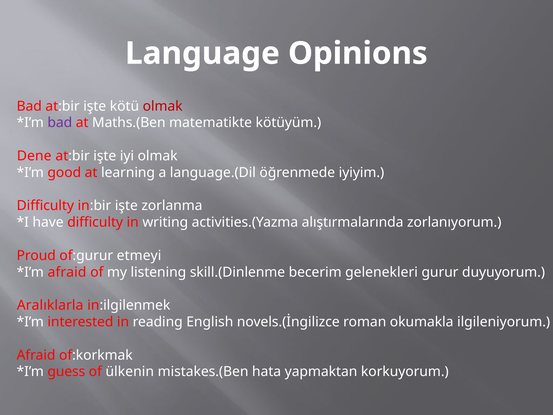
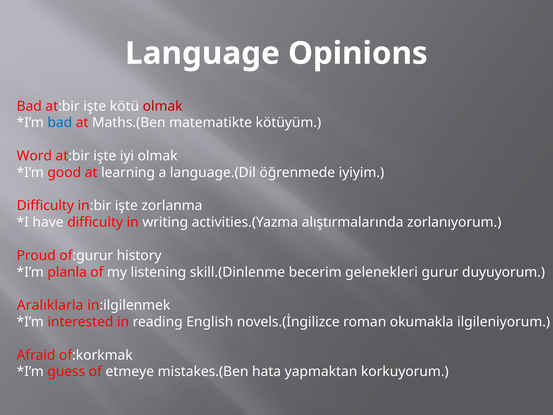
bad at (60, 123) colour: purple -> blue
Dene: Dene -> Word
etmeyi: etmeyi -> history
afraid at (67, 272): afraid -> planla
ülkenin: ülkenin -> etmeye
